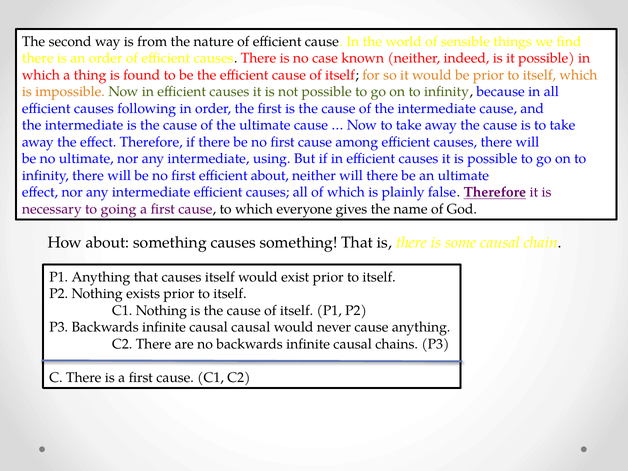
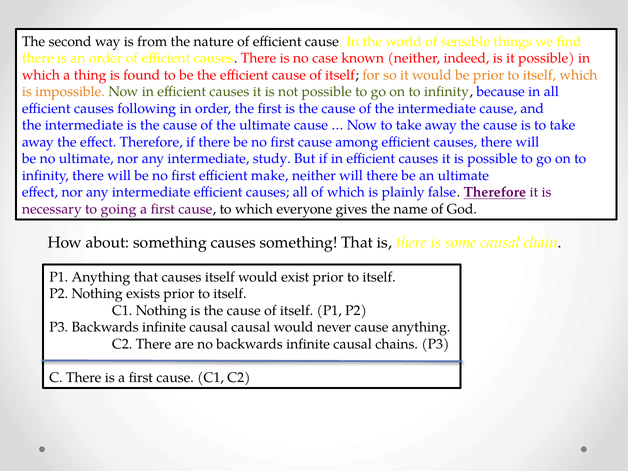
using: using -> study
efficient about: about -> make
